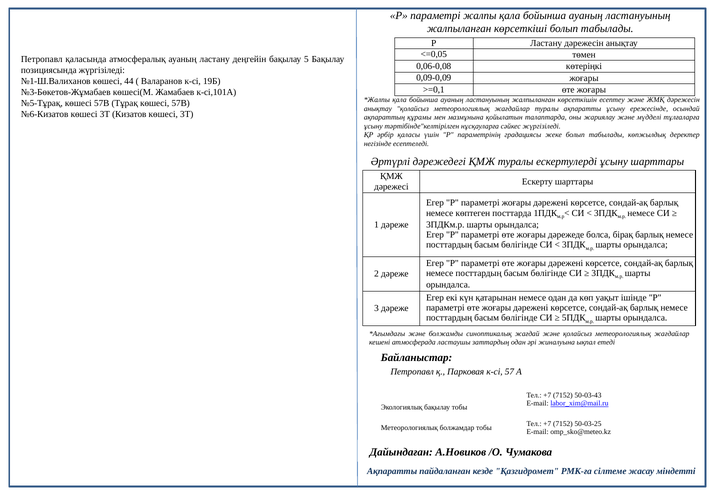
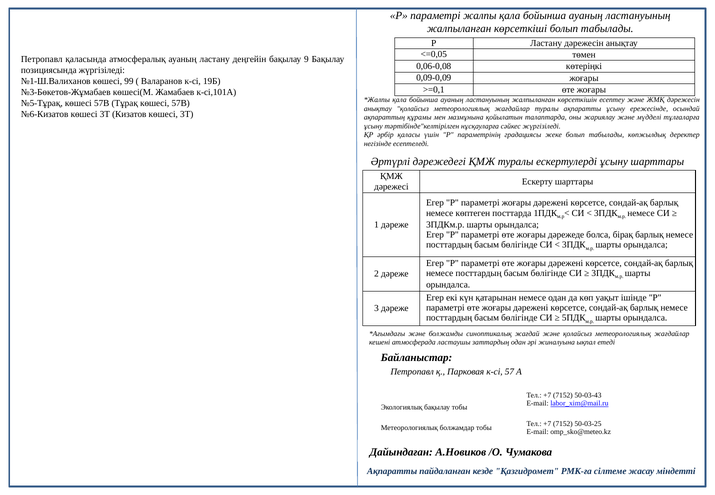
5: 5 -> 9
44: 44 -> 99
